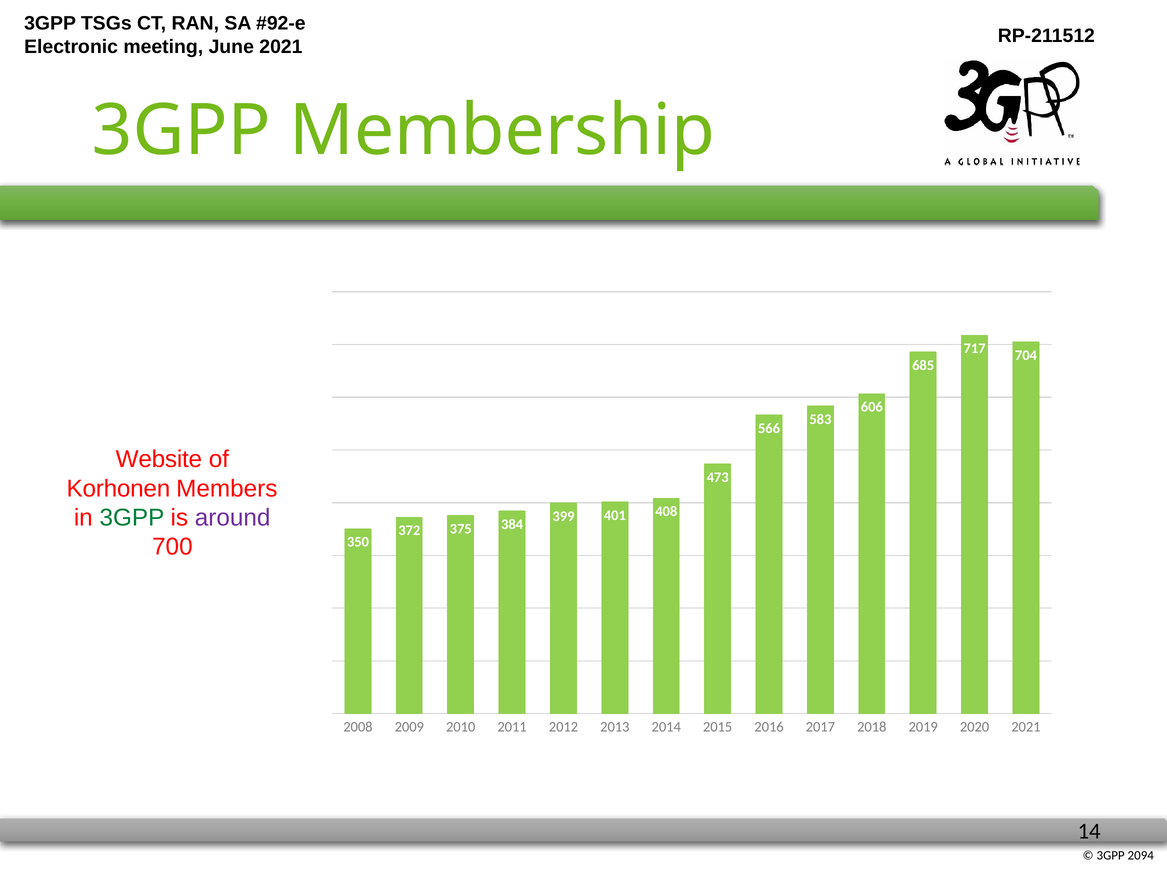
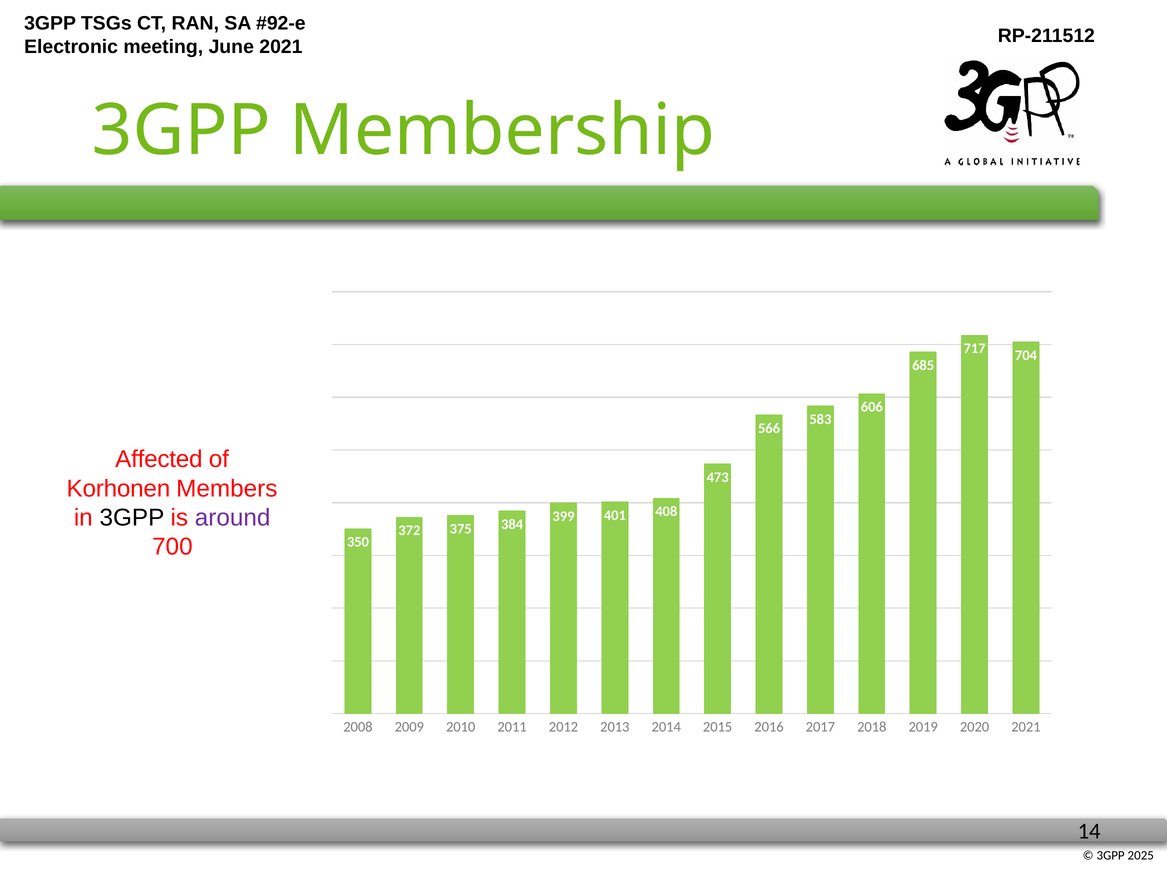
Website: Website -> Affected
3GPP at (132, 518) colour: green -> black
2094: 2094 -> 2025
